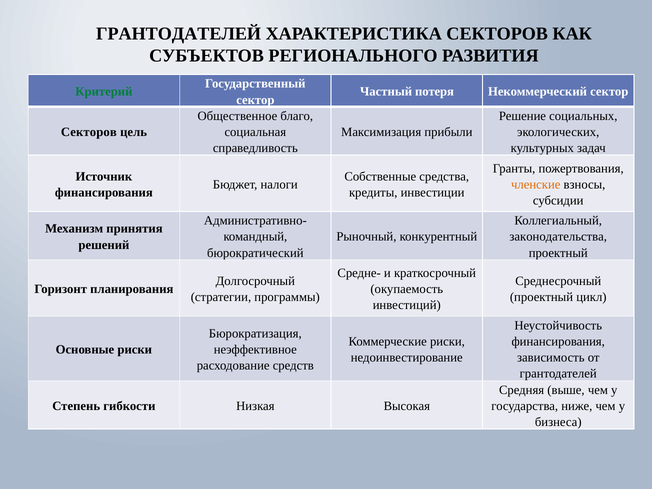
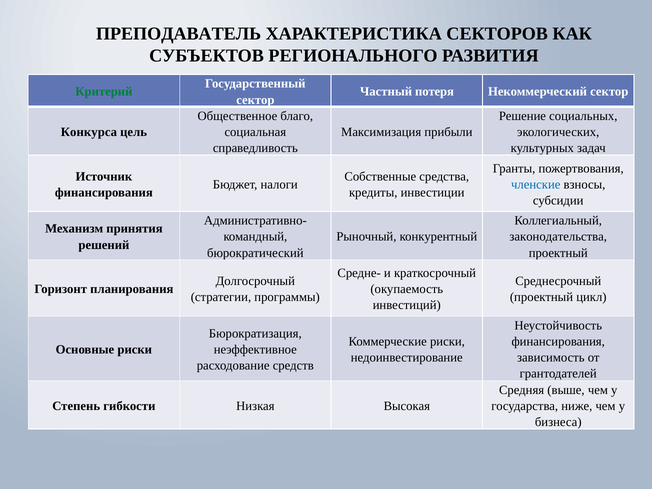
ГРАНТОДАТЕЛЕЙ at (179, 34): ГРАНТОДАТЕЛЕЙ -> ПРЕПОДАВАТЕЛЬ
Секторов at (89, 132): Секторов -> Конкурса
членские colour: orange -> blue
